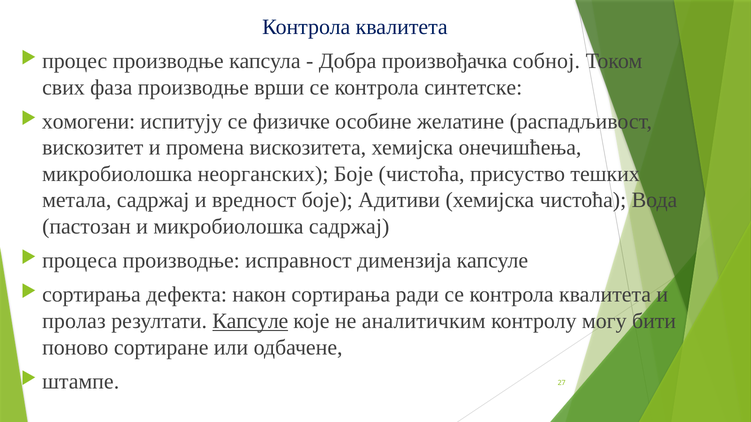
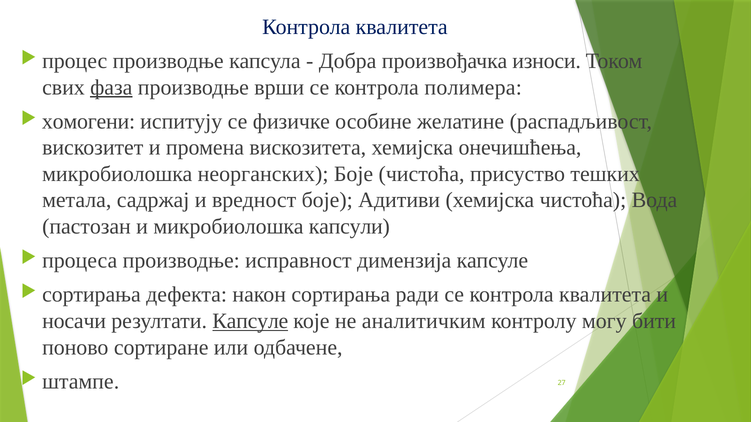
собној: собној -> износи
фаза underline: none -> present
синтетске: синтетске -> полимера
микробиолошка садржај: садржај -> капсули
пролаз: пролаз -> носачи
